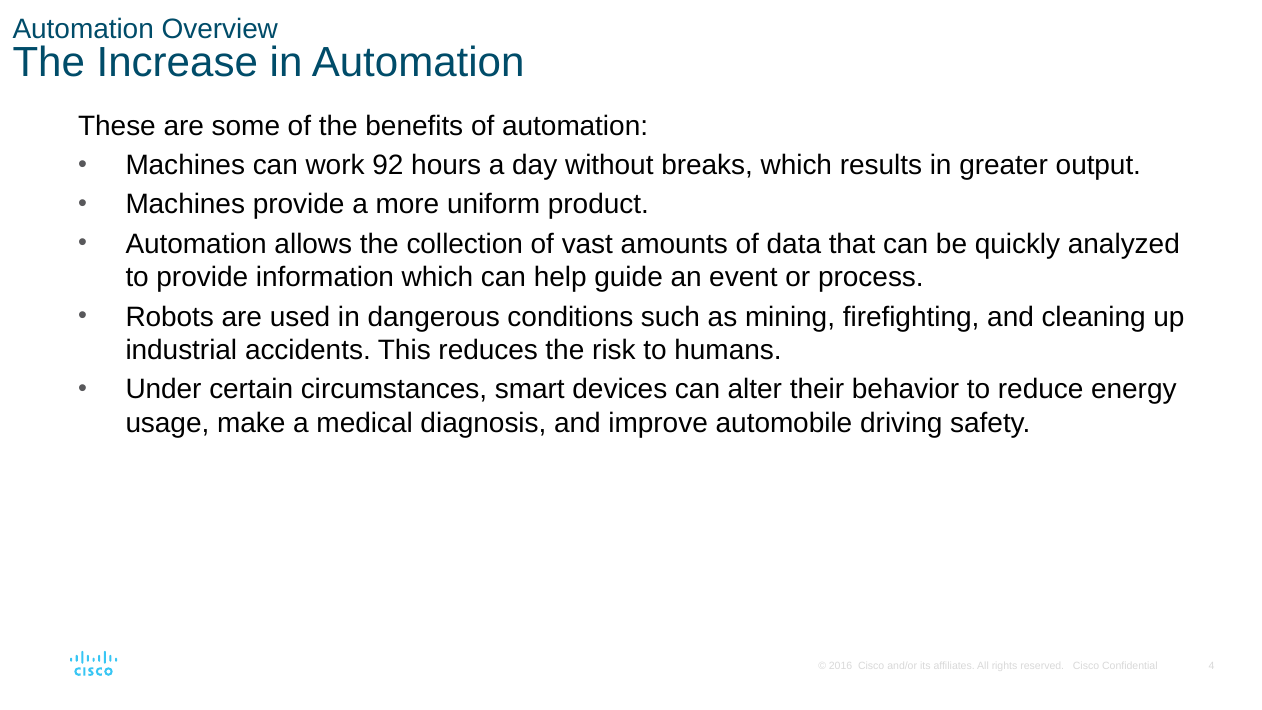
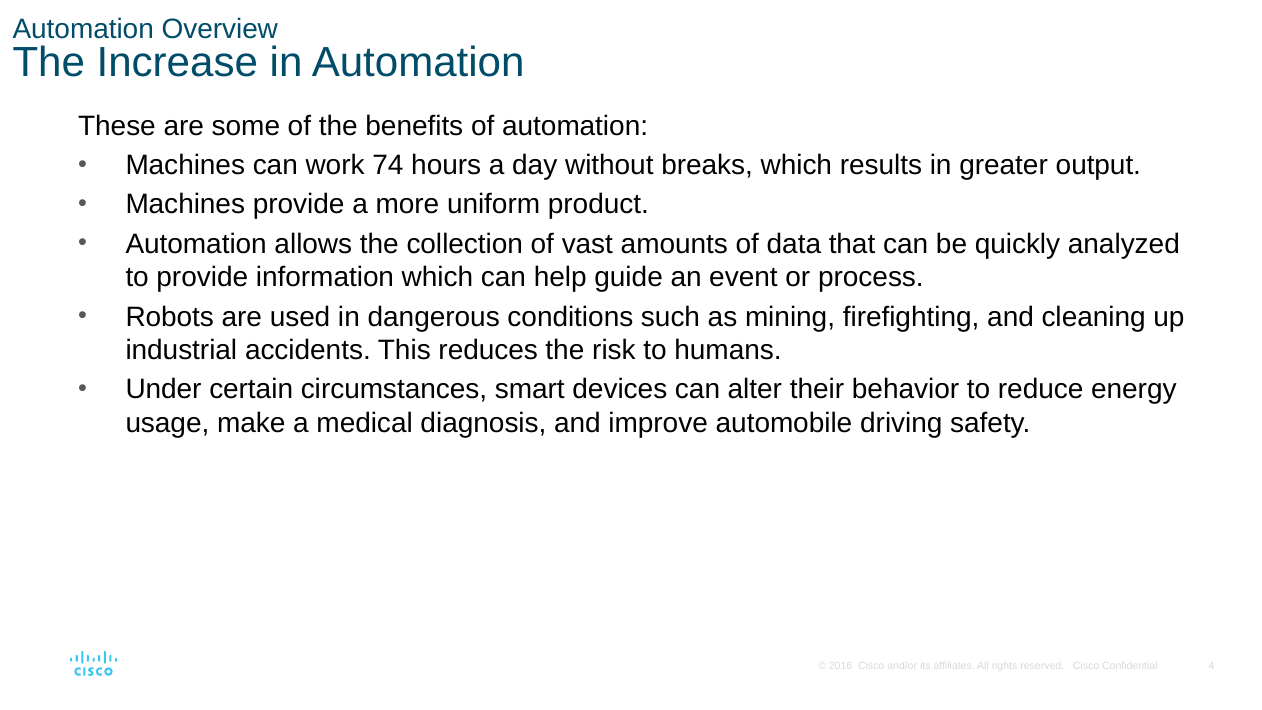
92: 92 -> 74
